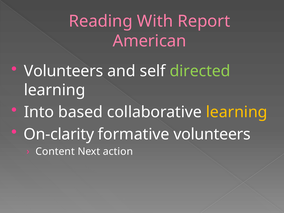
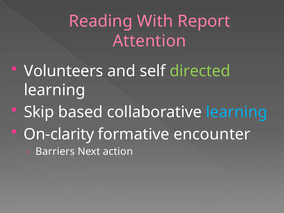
American: American -> Attention
Into: Into -> Skip
learning at (237, 112) colour: yellow -> light blue
formative volunteers: volunteers -> encounter
Content: Content -> Barriers
